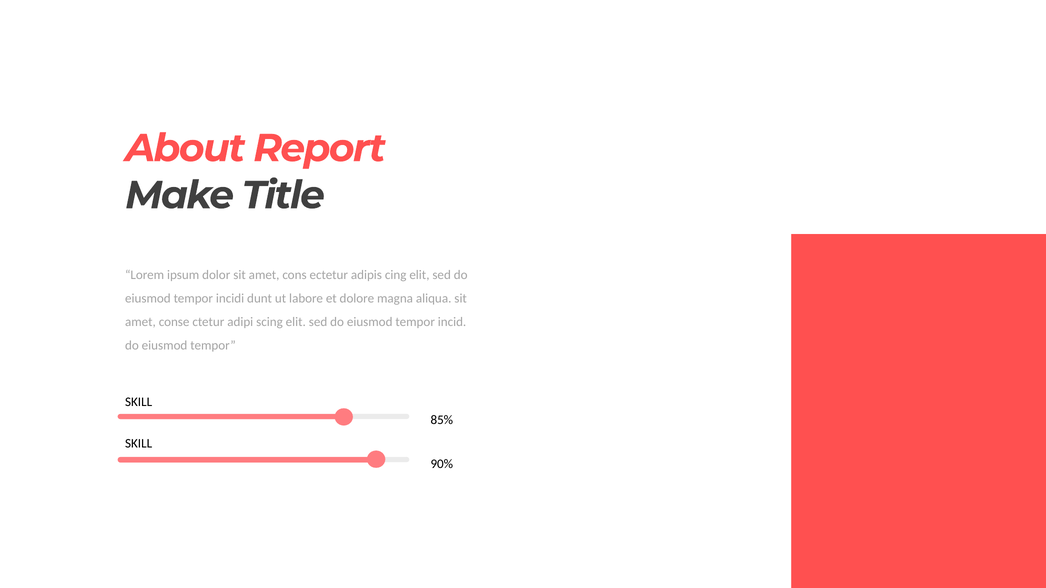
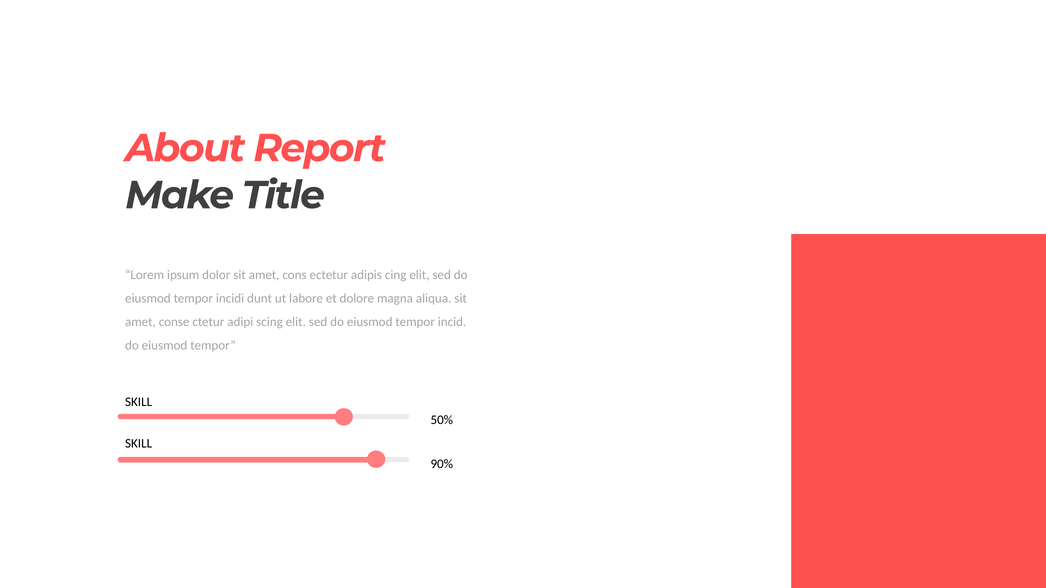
85%: 85% -> 50%
